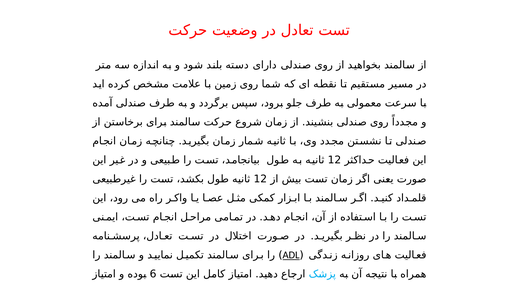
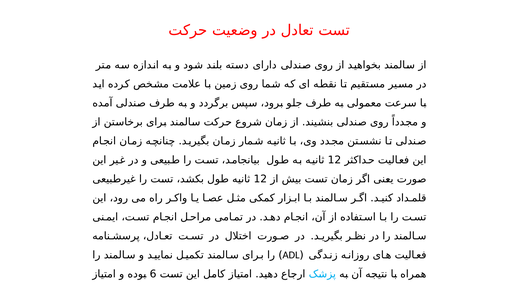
ADL underline: present -> none
